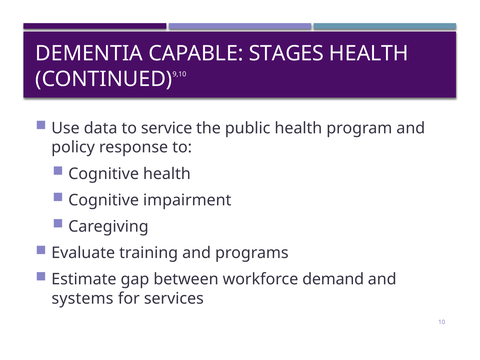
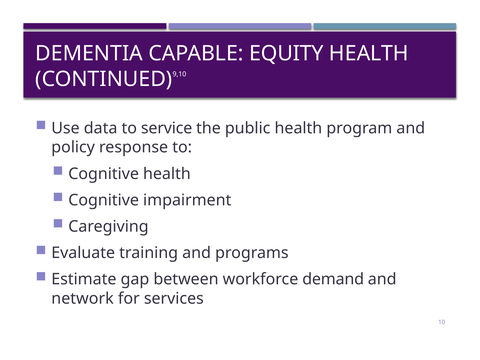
STAGES: STAGES -> EQUITY
systems: systems -> network
